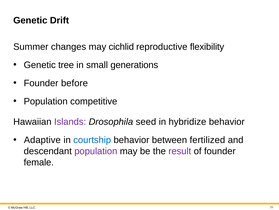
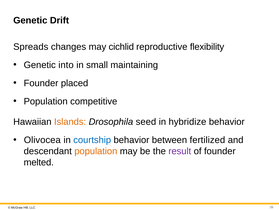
Summer: Summer -> Spreads
tree: tree -> into
generations: generations -> maintaining
before: before -> placed
Islands colour: purple -> orange
Adaptive: Adaptive -> Olivocea
population at (96, 151) colour: purple -> orange
female: female -> melted
